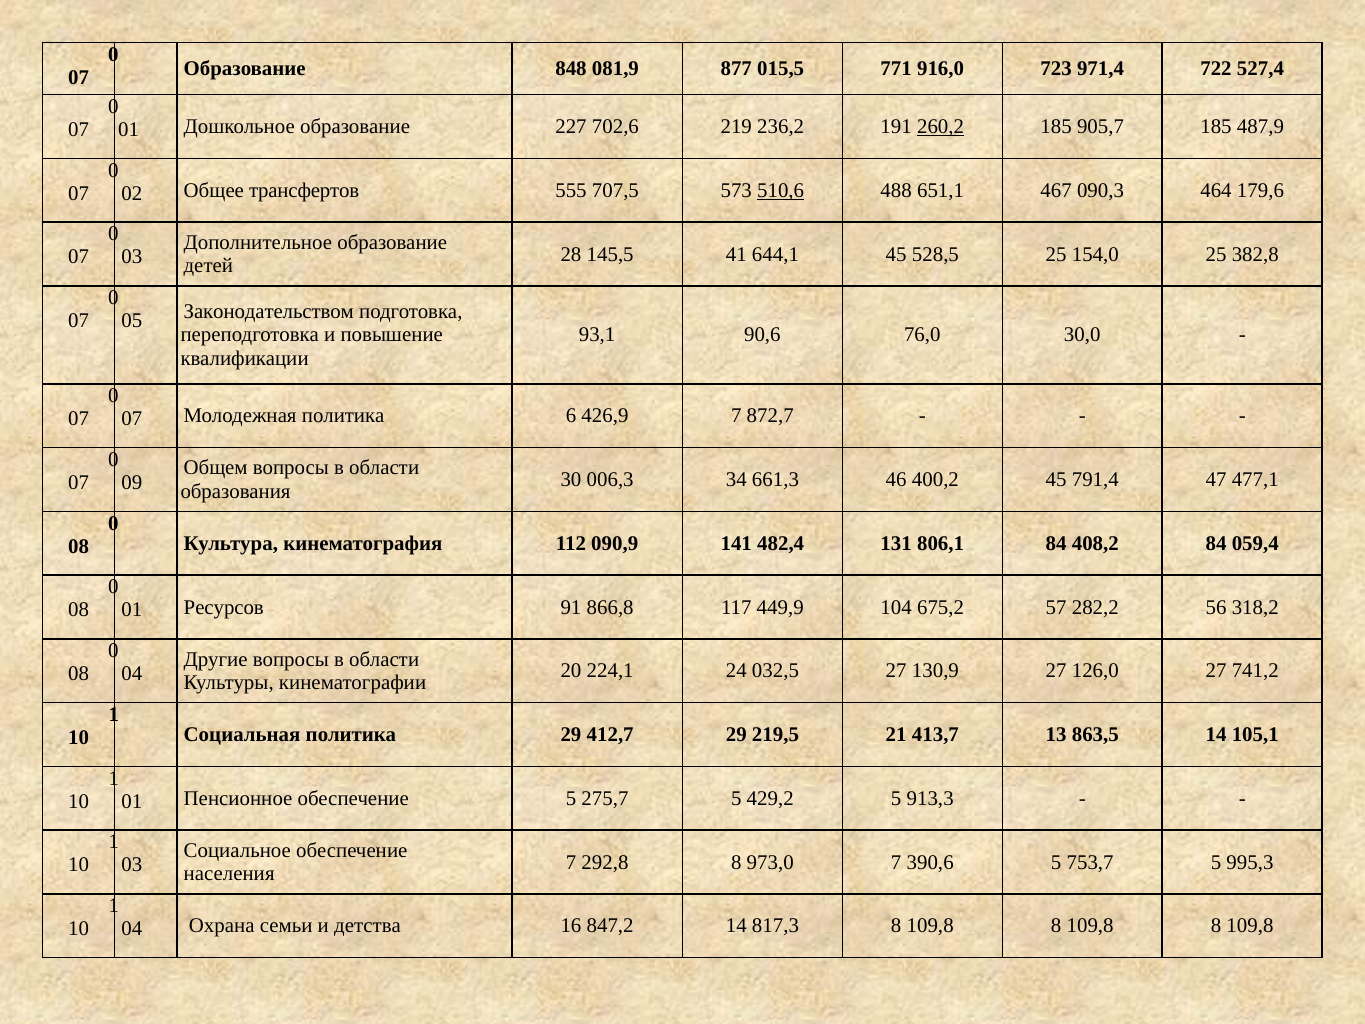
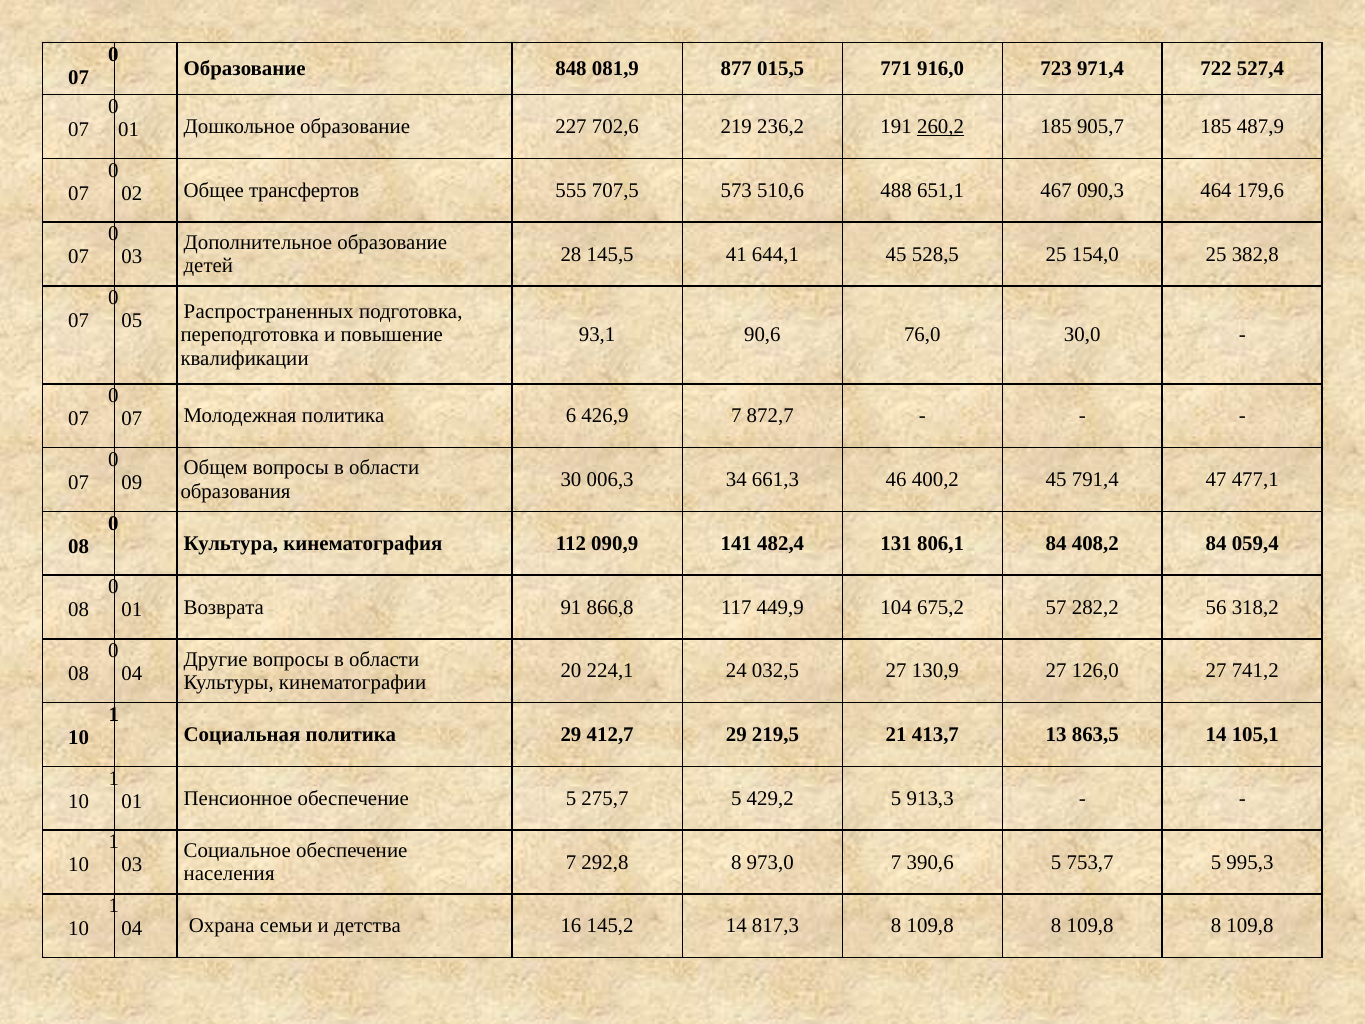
510,6 underline: present -> none
Законодательством: Законодательством -> Распространенных
Ресурсов: Ресурсов -> Возврата
847,2: 847,2 -> 145,2
